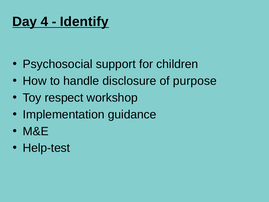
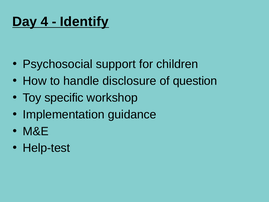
purpose: purpose -> question
respect: respect -> specific
